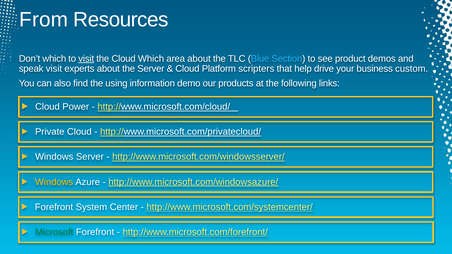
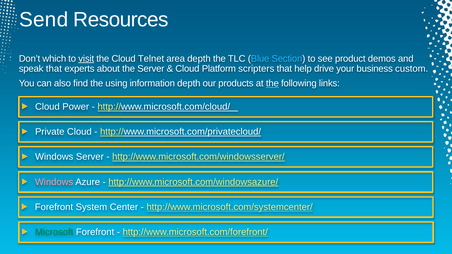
From: From -> Send
Cloud Which: Which -> Telnet
area about: about -> depth
speak visit: visit -> that
information demo: demo -> depth
the at (272, 84) underline: none -> present
Windows at (54, 182) colour: yellow -> pink
